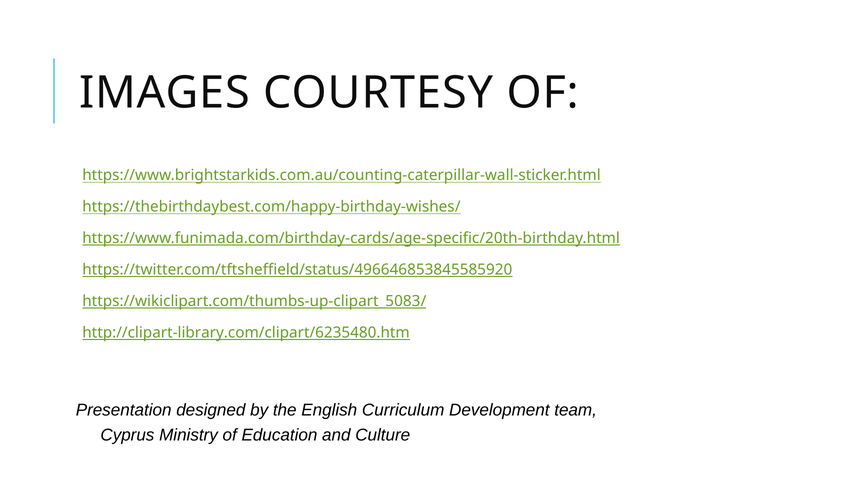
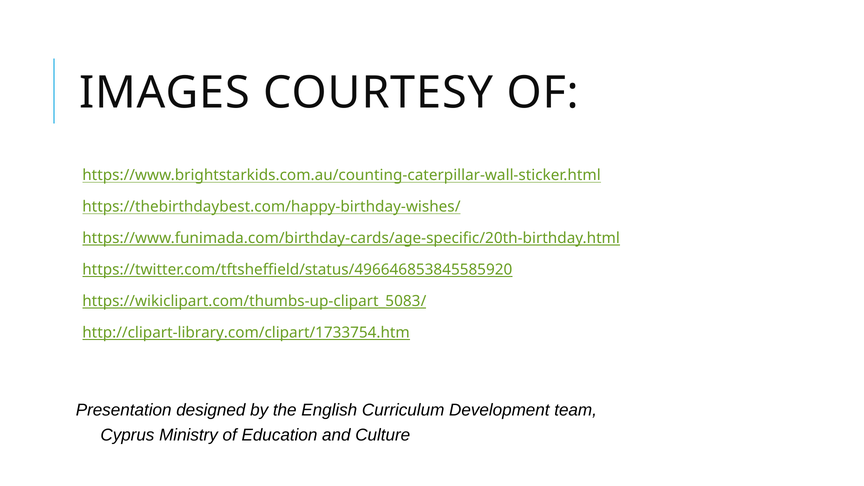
http://clipart-library.com/clipart/6235480.htm: http://clipart-library.com/clipart/6235480.htm -> http://clipart-library.com/clipart/1733754.htm
